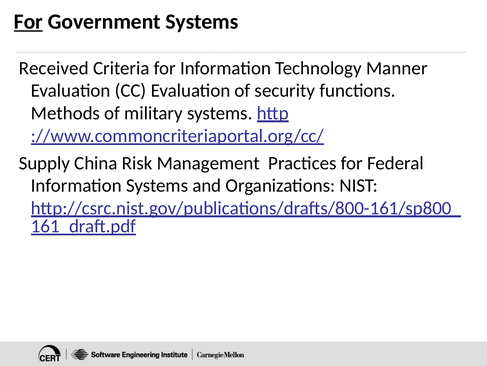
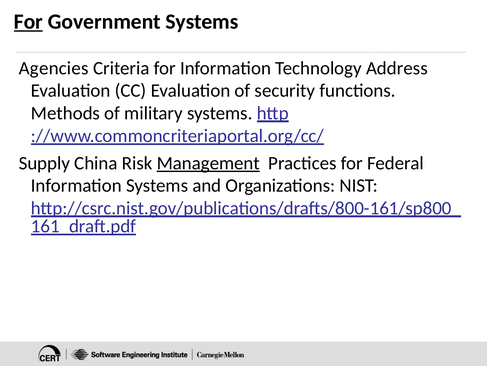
Received: Received -> Agencies
Manner: Manner -> Address
Management underline: none -> present
